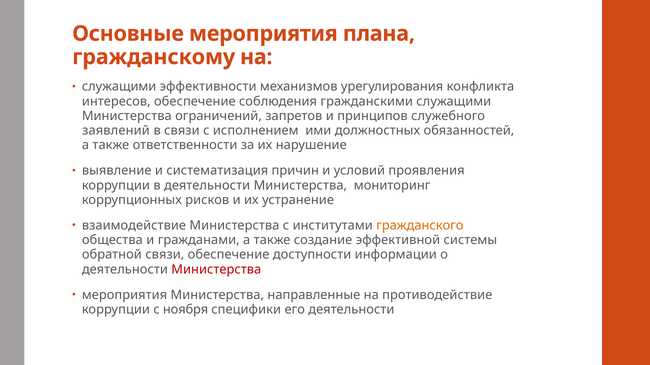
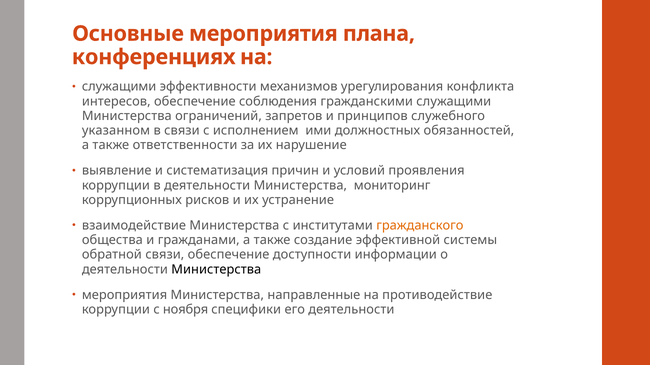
гражданскому: гражданскому -> конференциях
заявлений: заявлений -> указанном
Министерства at (216, 270) colour: red -> black
